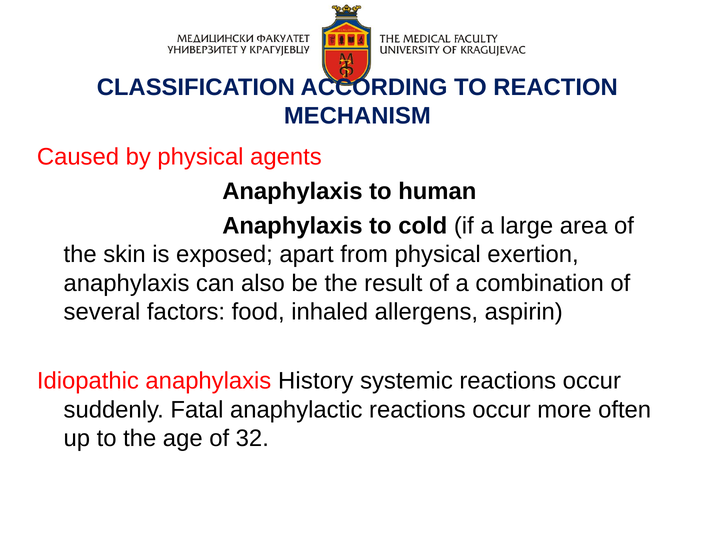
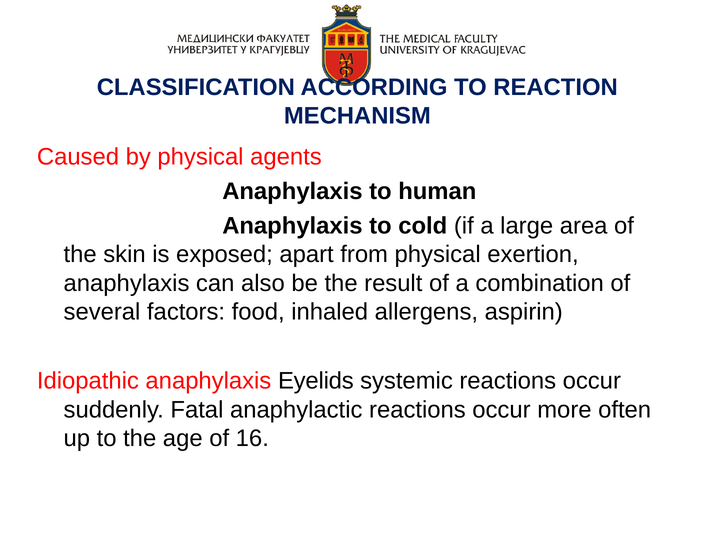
History: History -> Eyelids
32: 32 -> 16
